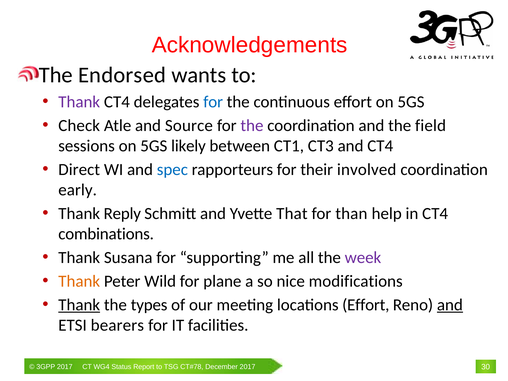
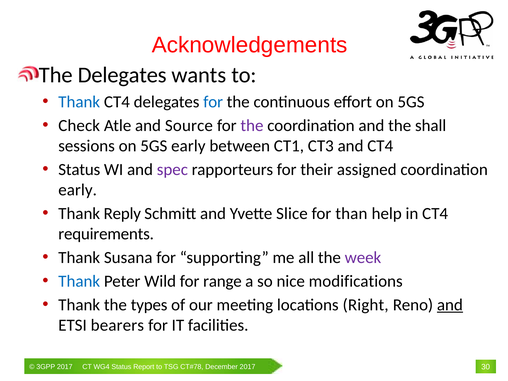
The Endorsed: Endorsed -> Delegates
Thank at (79, 102) colour: purple -> blue
field: field -> shall
5GS likely: likely -> early
Direct at (79, 169): Direct -> Status
spec colour: blue -> purple
involved: involved -> assigned
That: That -> Slice
combinations: combinations -> requirements
Thank at (79, 281) colour: orange -> blue
plane: plane -> range
Thank at (79, 305) underline: present -> none
locations Effort: Effort -> Right
